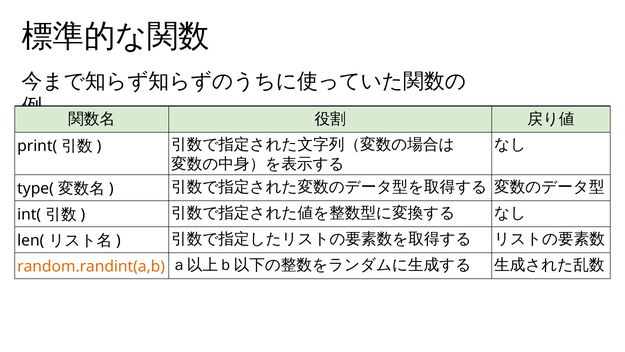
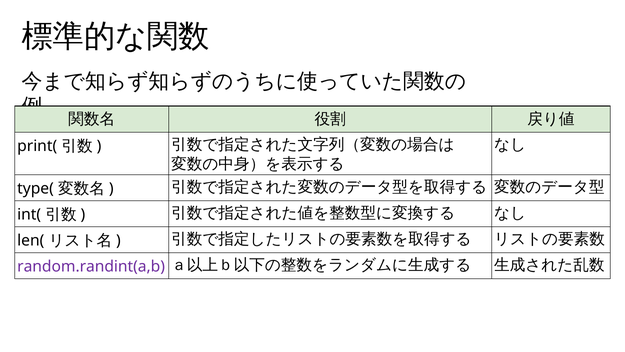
random.randint(a,b colour: orange -> purple
